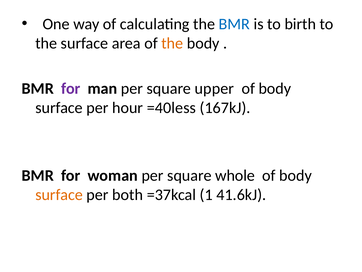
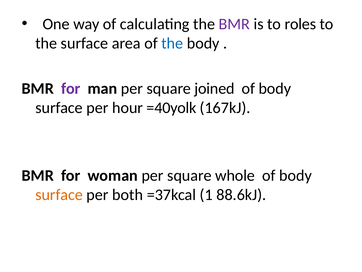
BMR at (234, 24) colour: blue -> purple
birth: birth -> roles
the at (172, 43) colour: orange -> blue
upper: upper -> joined
=40less: =40less -> =40yolk
41.6kJ: 41.6kJ -> 88.6kJ
